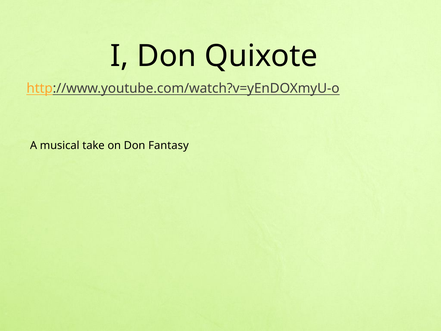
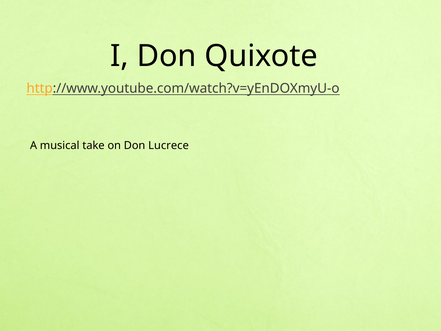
Fantasy: Fantasy -> Lucrece
